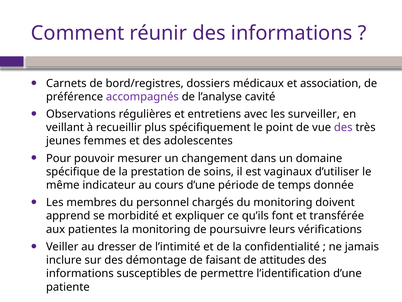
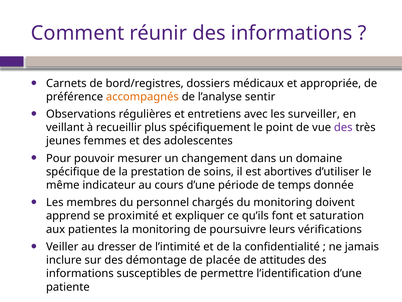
association: association -> appropriée
accompagnés colour: purple -> orange
cavité: cavité -> sentir
vaginaux: vaginaux -> abortives
morbidité: morbidité -> proximité
transférée: transférée -> saturation
faisant: faisant -> placée
